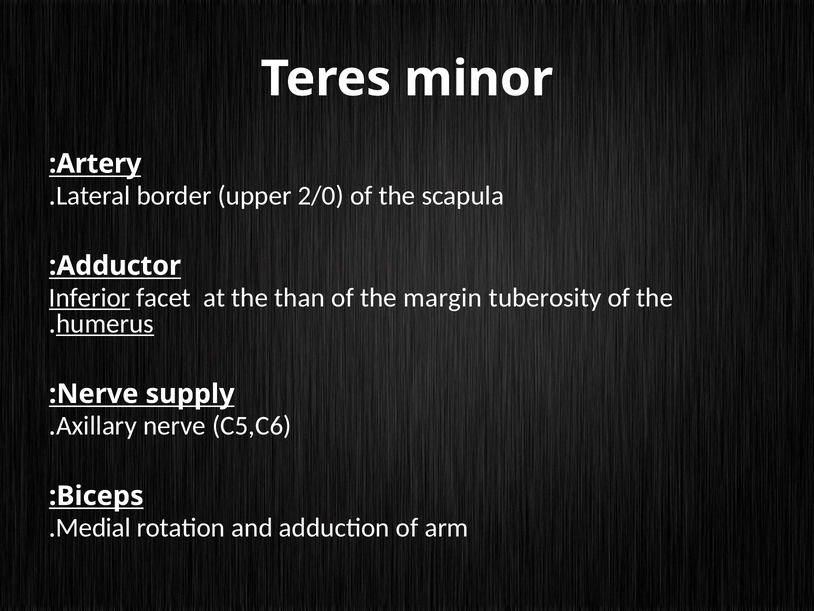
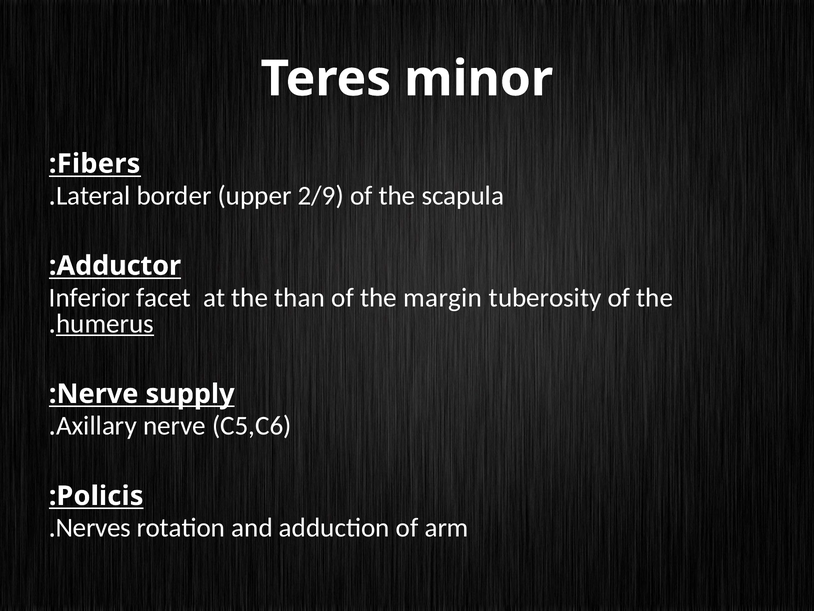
Artery: Artery -> Fibers
2/0: 2/0 -> 2/9
Inferior underline: present -> none
Biceps: Biceps -> Policis
Medial: Medial -> Nerves
